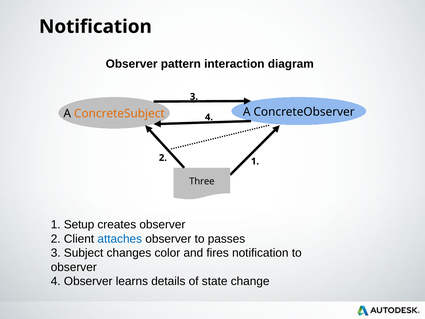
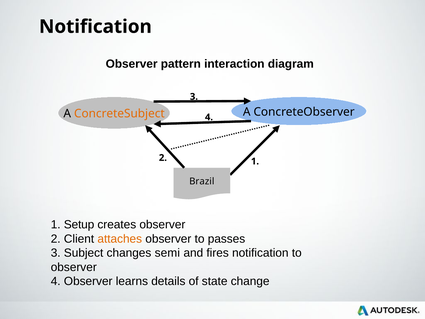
Three: Three -> Brazil
attaches colour: blue -> orange
color: color -> semi
